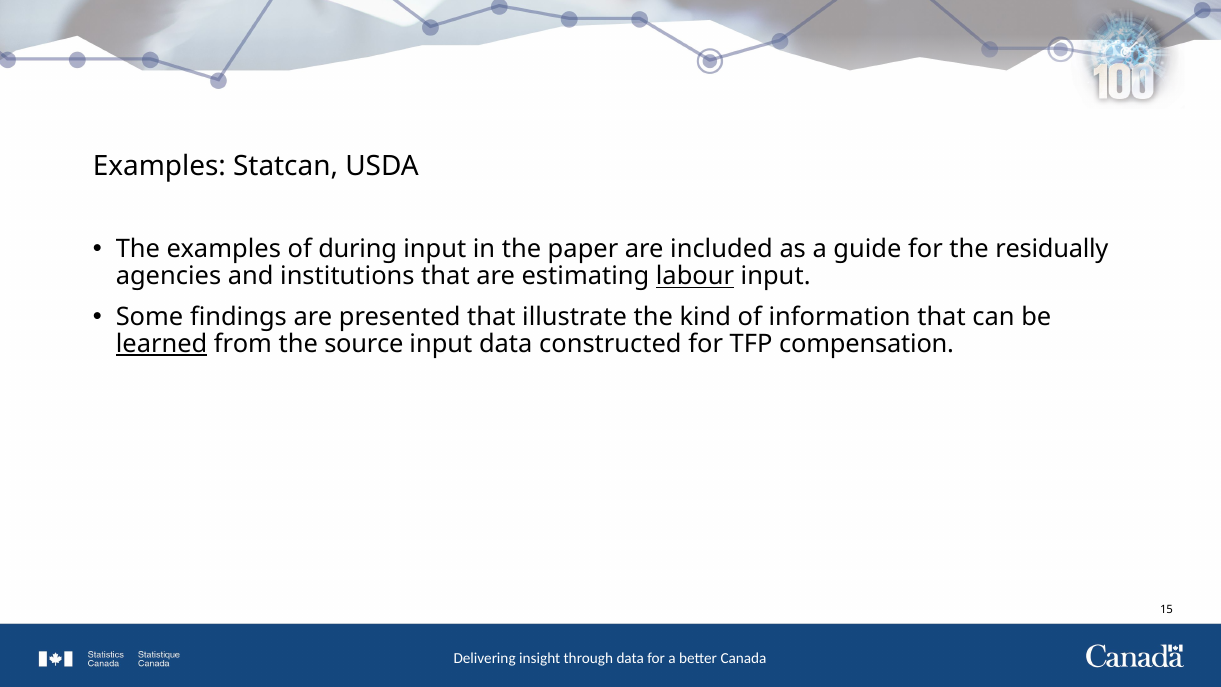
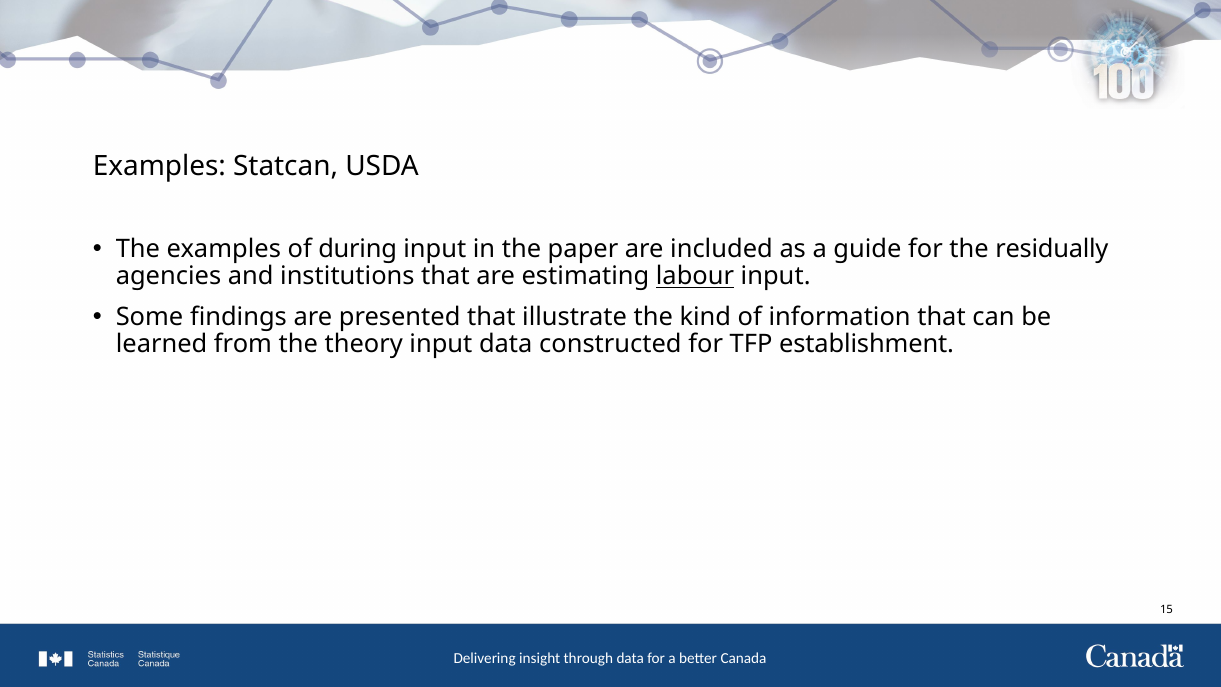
learned underline: present -> none
source: source -> theory
compensation: compensation -> establishment
